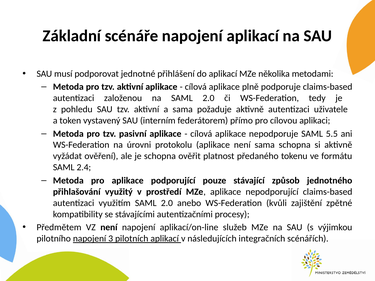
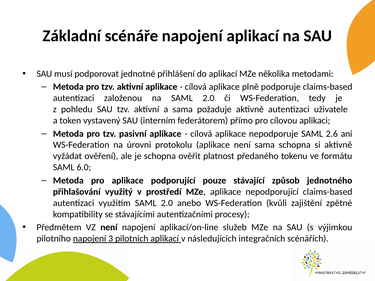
5.5: 5.5 -> 2.6
2.4: 2.4 -> 6.0
